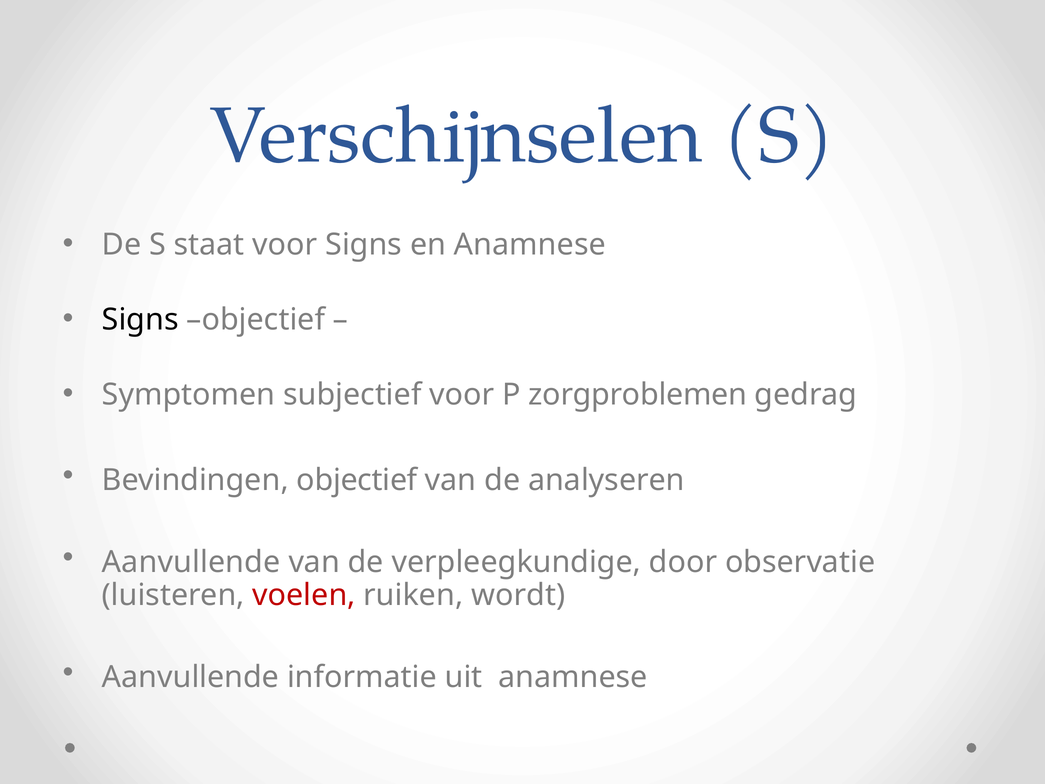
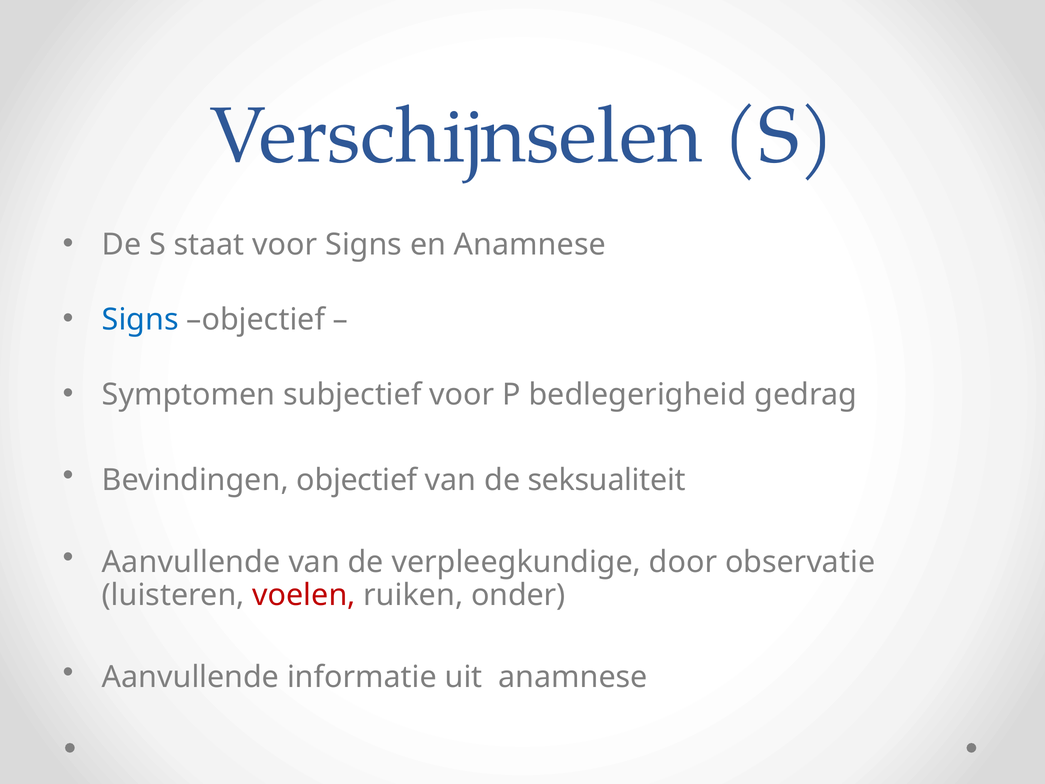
Signs at (140, 320) colour: black -> blue
zorgproblemen: zorgproblemen -> bedlegerigheid
analyseren: analyseren -> seksualiteit
wordt: wordt -> onder
